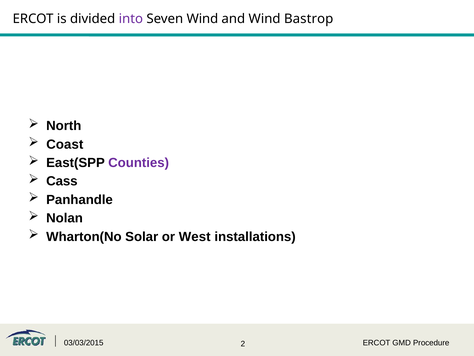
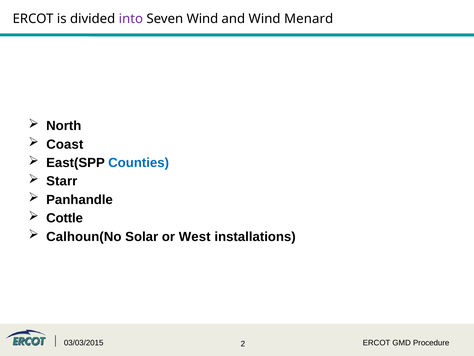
Bastrop: Bastrop -> Menard
Counties colour: purple -> blue
Cass: Cass -> Starr
Nolan: Nolan -> Cottle
Wharton(No: Wharton(No -> Calhoun(No
